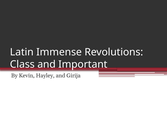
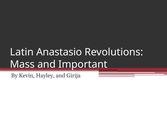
Immense: Immense -> Anastasio
Class: Class -> Mass
